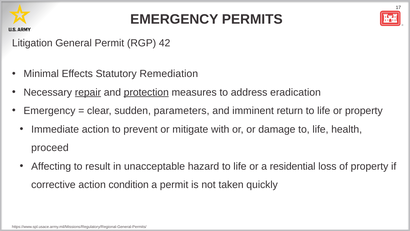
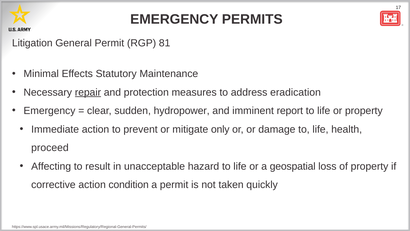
42: 42 -> 81
Remediation: Remediation -> Maintenance
protection underline: present -> none
parameters: parameters -> hydropower
return: return -> report
with: with -> only
residential: residential -> geospatial
